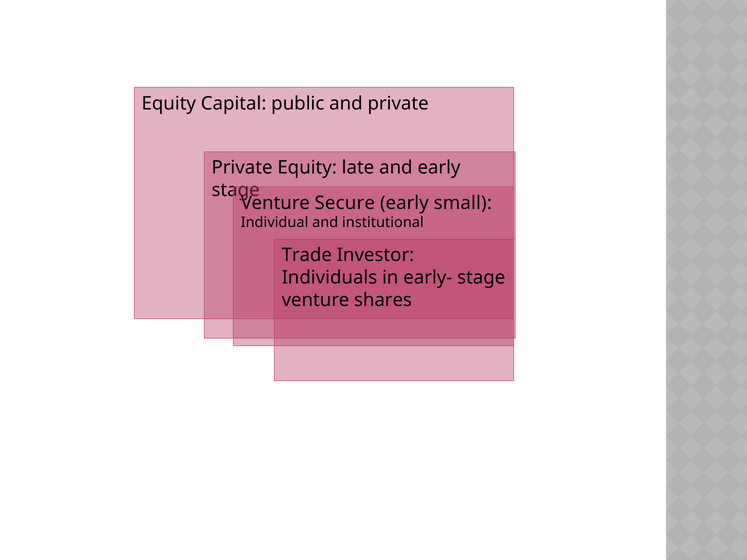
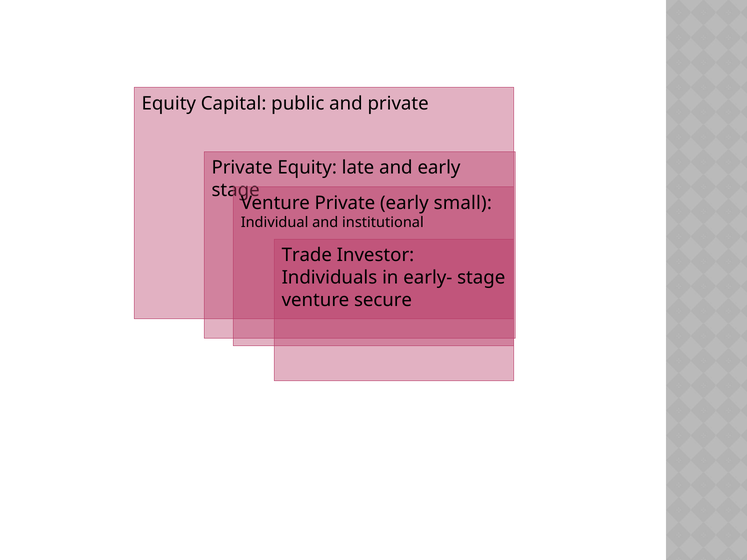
Venture Secure: Secure -> Private
shares: shares -> secure
